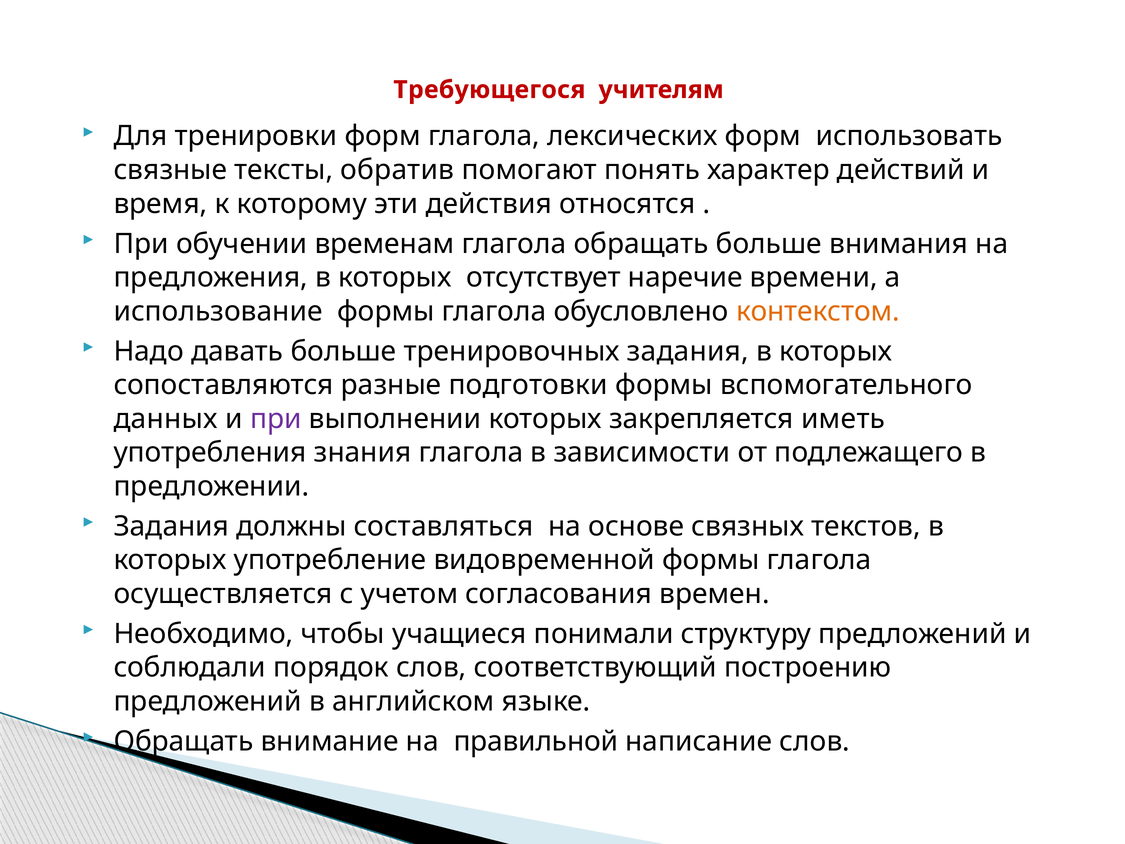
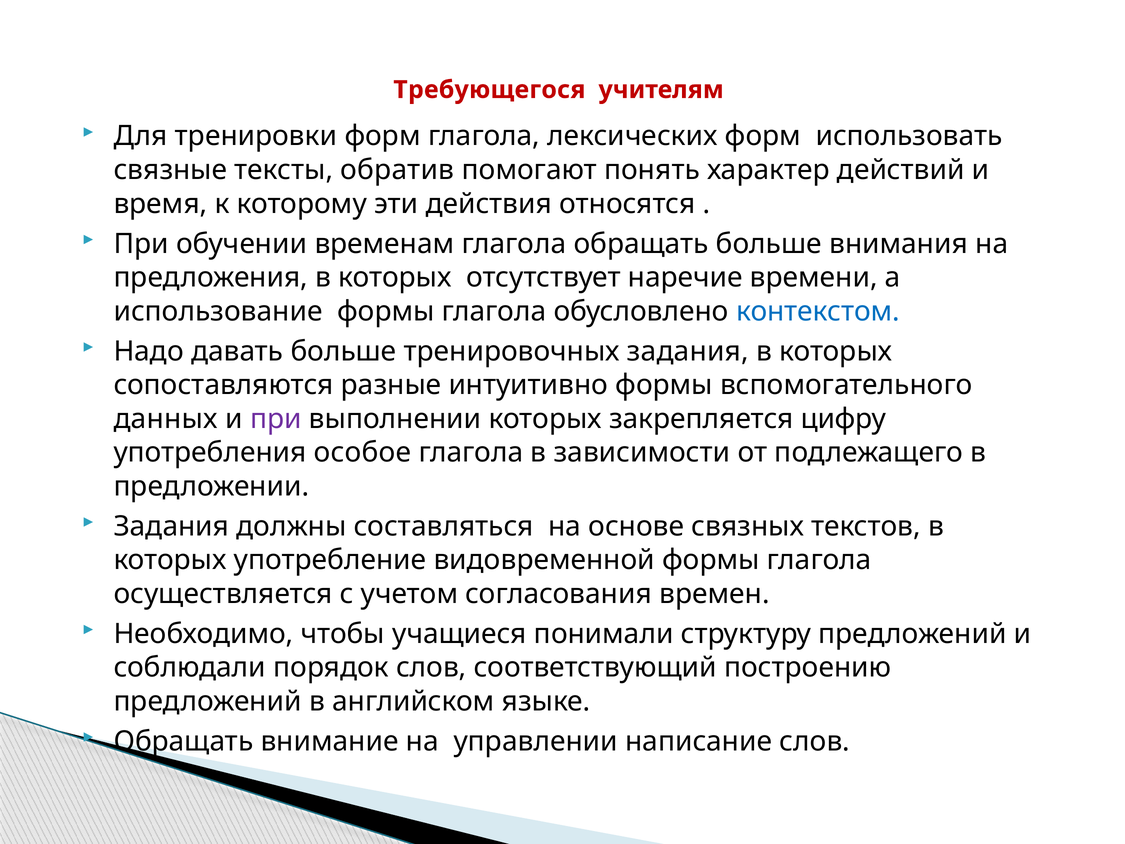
контекстом colour: orange -> blue
подготовки: подготовки -> интуитивно
иметь: иметь -> цифру
знания: знания -> особое
правильной: правильной -> управлении
